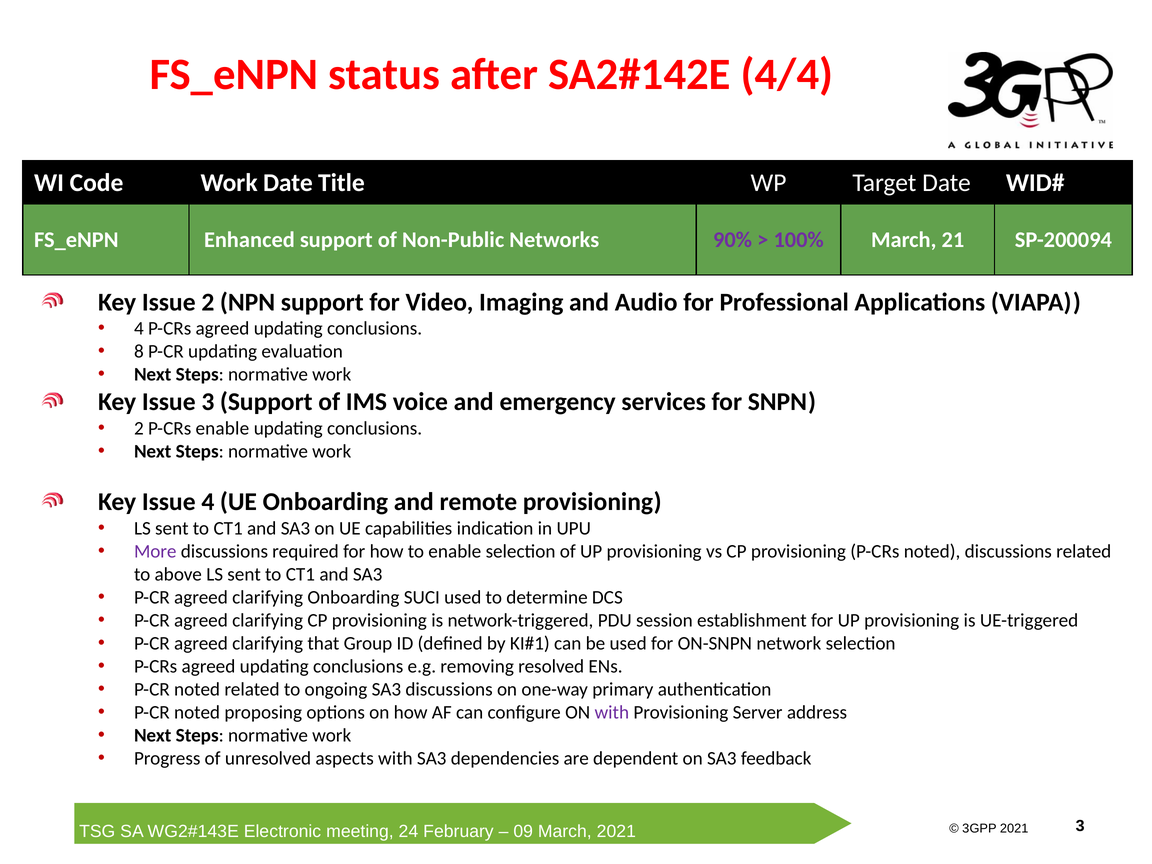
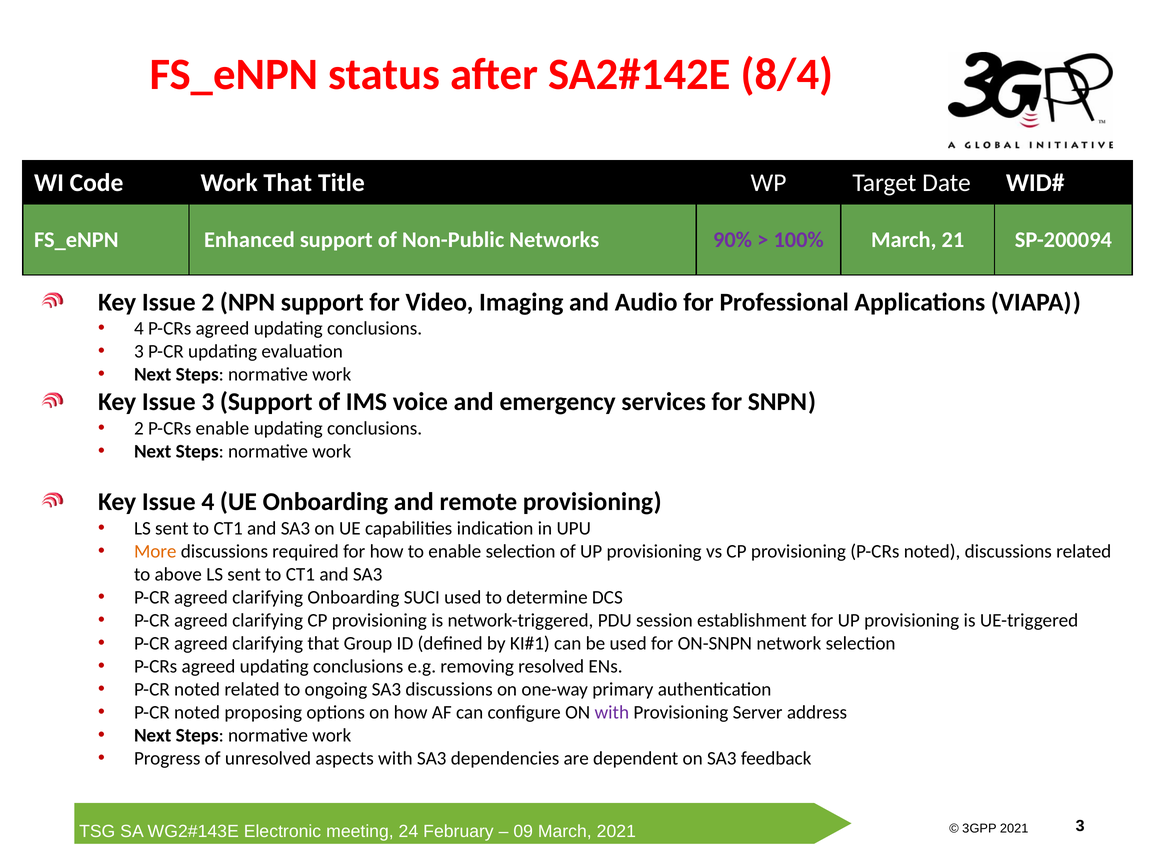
4/4: 4/4 -> 8/4
Work Date: Date -> That
8 at (139, 352): 8 -> 3
More colour: purple -> orange
